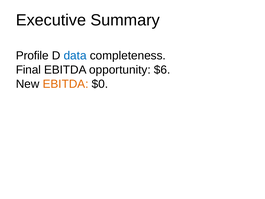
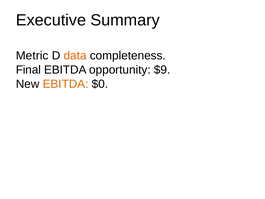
Profile: Profile -> Metric
data colour: blue -> orange
$6: $6 -> $9
